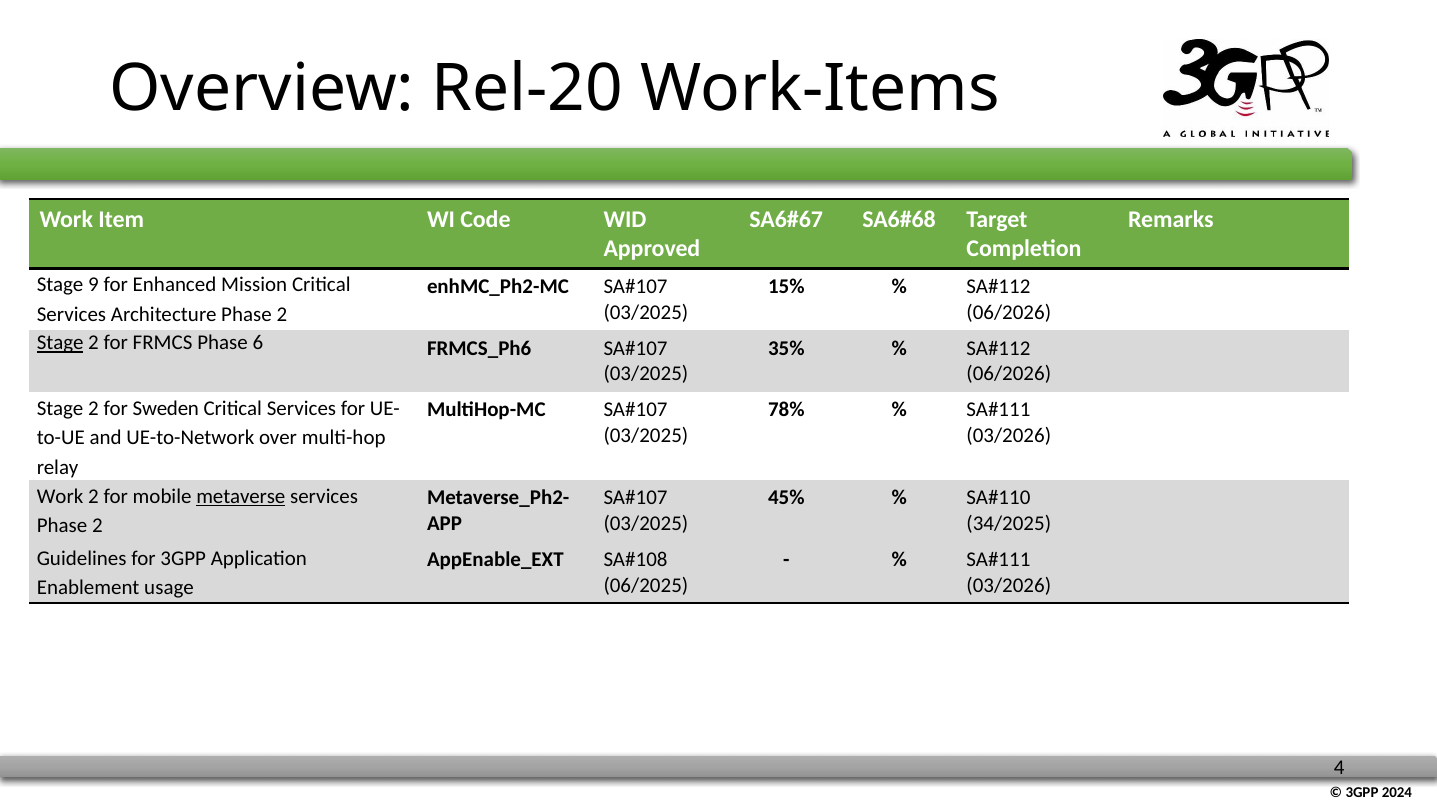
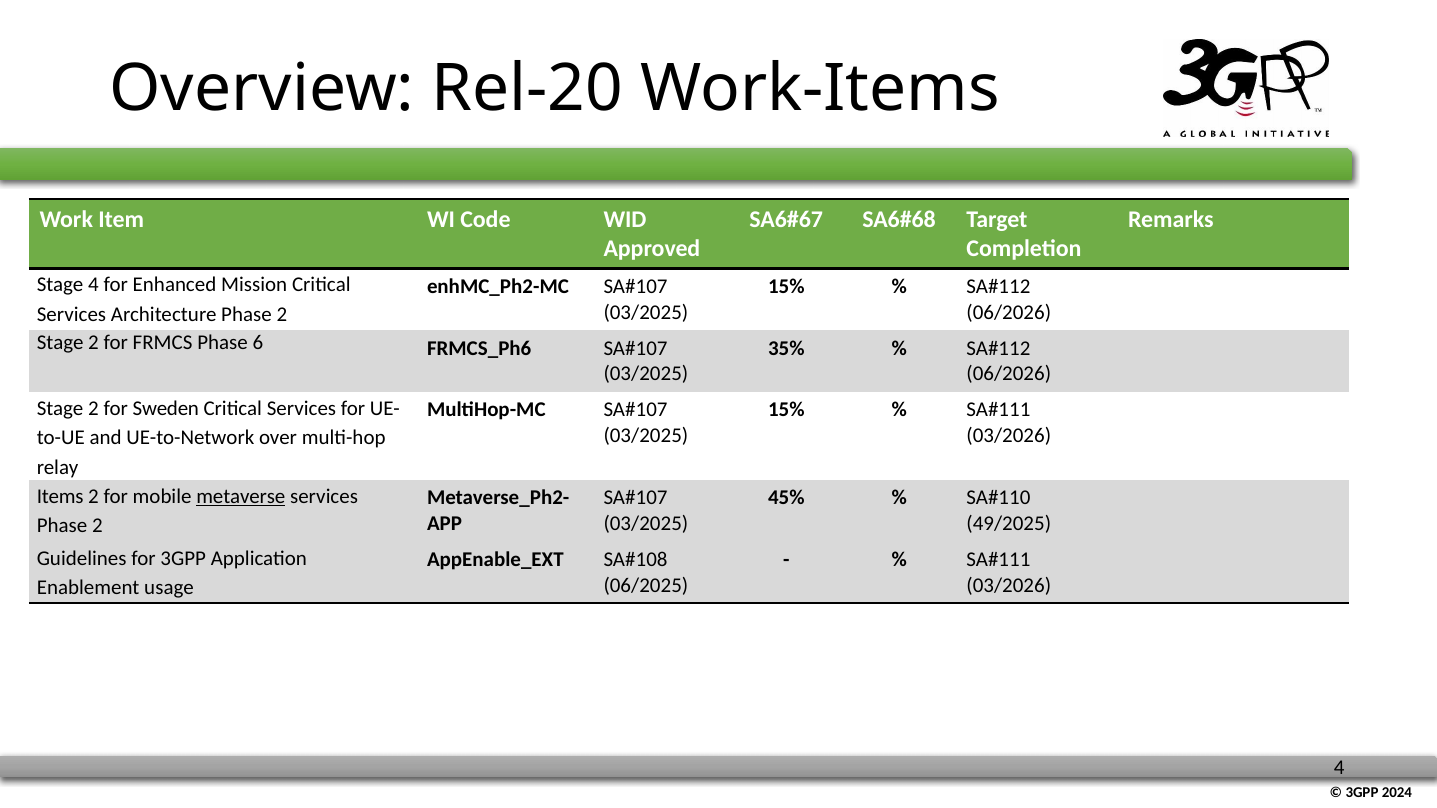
Stage 9: 9 -> 4
Stage at (60, 343) underline: present -> none
78% at (786, 410): 78% -> 15%
Work at (60, 497): Work -> Items
34/2025: 34/2025 -> 49/2025
